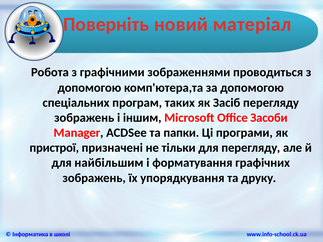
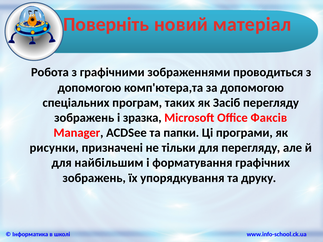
іншим: іншим -> зразка
Засоби: Засоби -> Факсів
пристрої: пристрої -> рисунки
